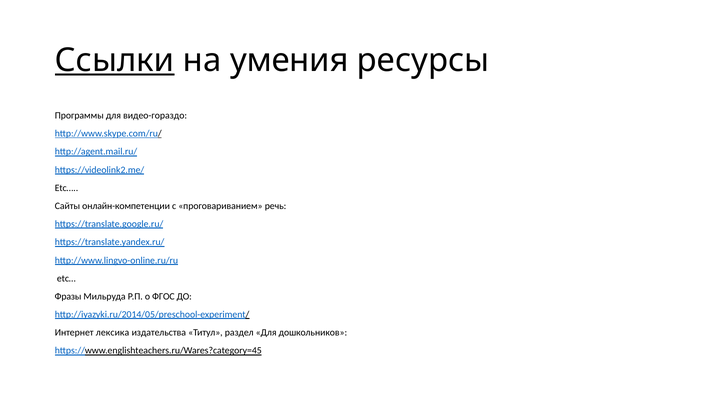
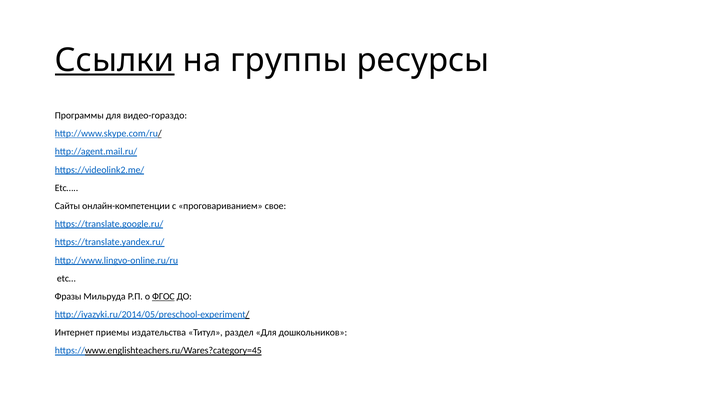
умения: умения -> группы
речь: речь -> свое
ФГОС underline: none -> present
лексика: лексика -> приемы
